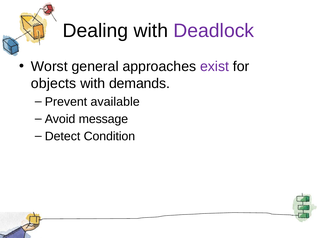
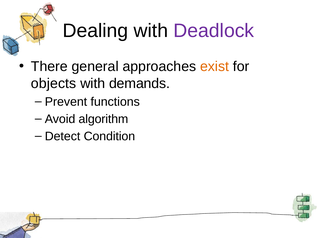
Worst: Worst -> There
exist colour: purple -> orange
available: available -> functions
message: message -> algorithm
